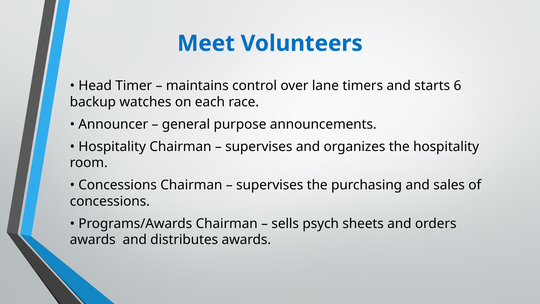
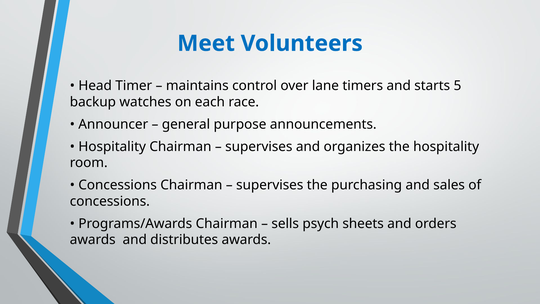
6: 6 -> 5
